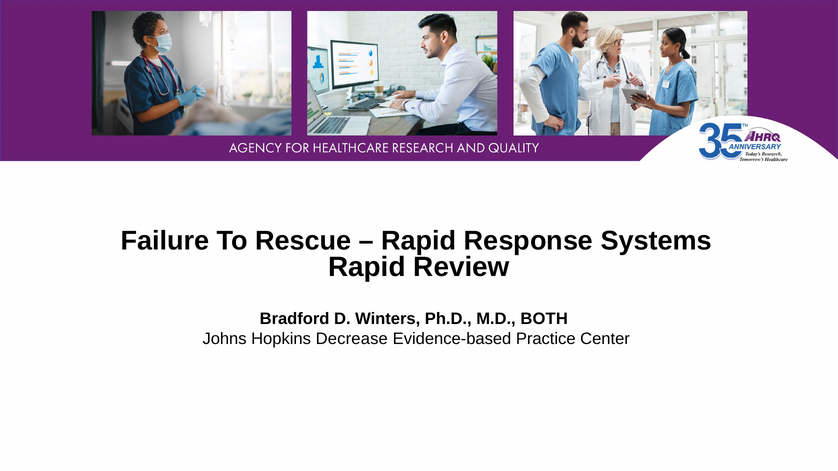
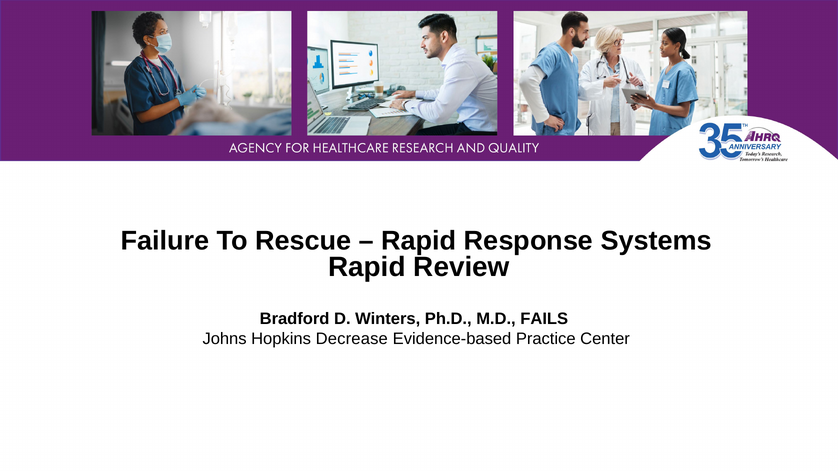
BOTH: BOTH -> FAILS
